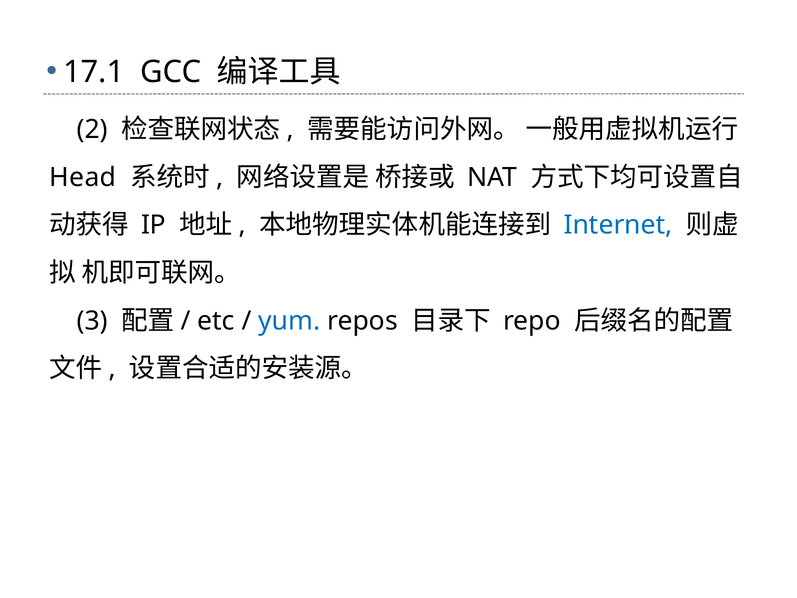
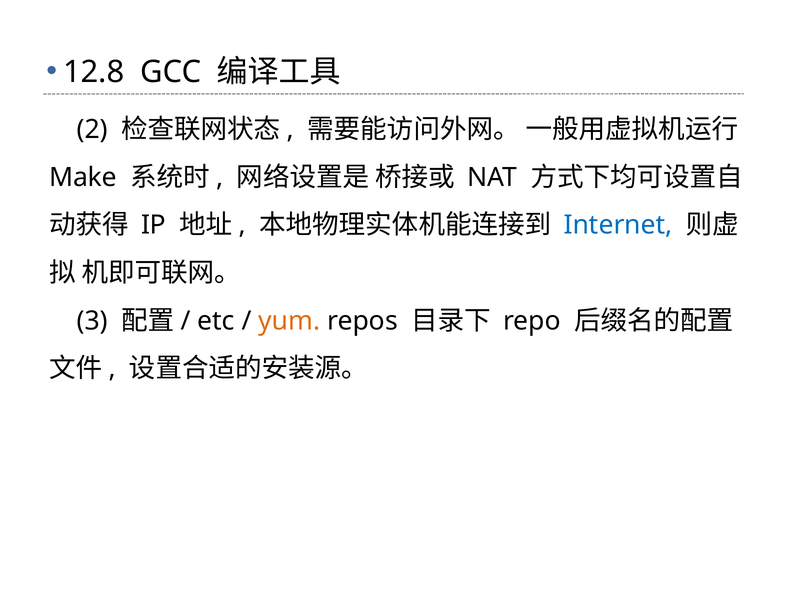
17.1: 17.1 -> 12.8
Head: Head -> Make
yum colour: blue -> orange
